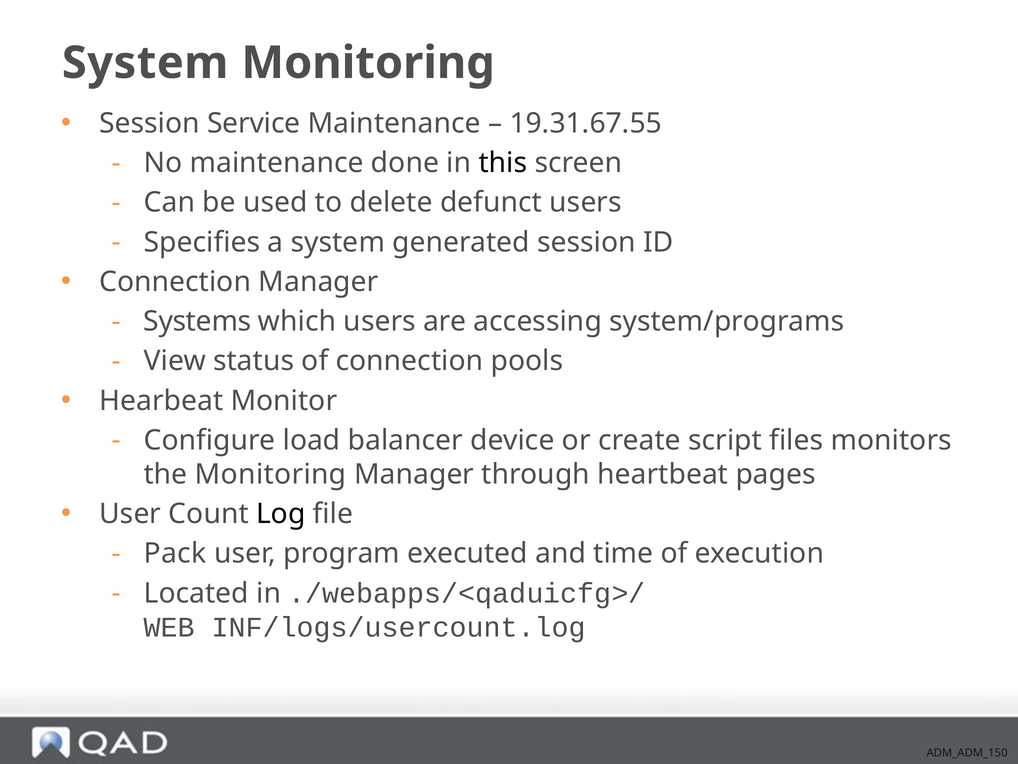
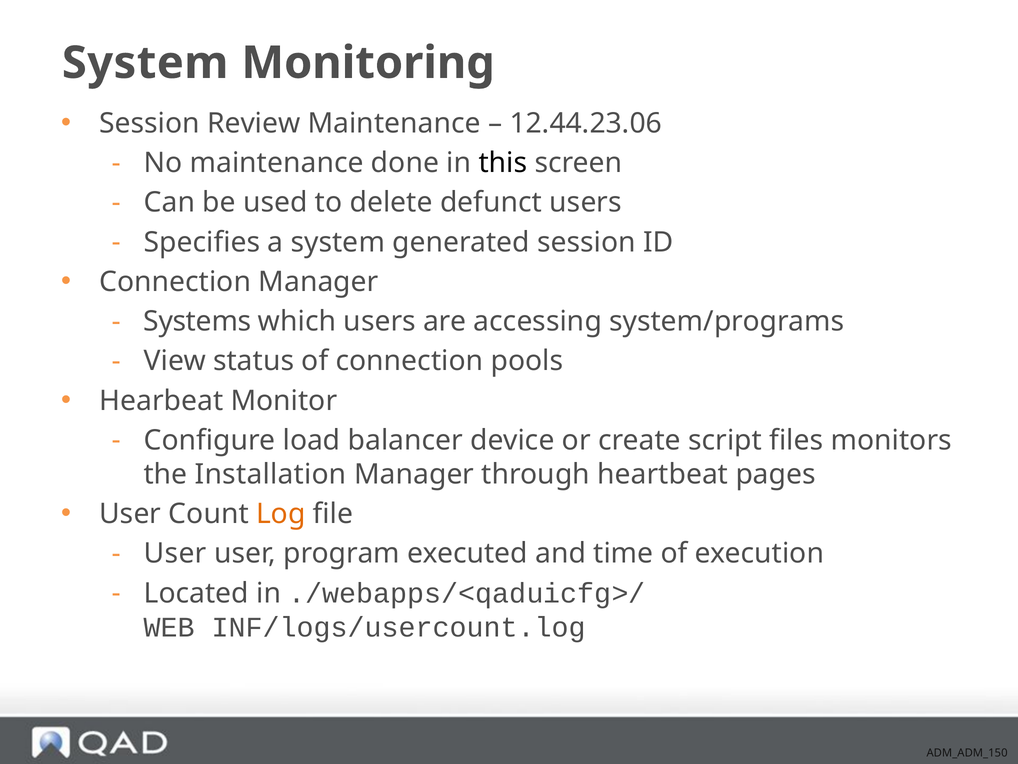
Service: Service -> Review
19.31.67.55: 19.31.67.55 -> 12.44.23.06
the Monitoring: Monitoring -> Installation
Log colour: black -> orange
Pack at (175, 553): Pack -> User
